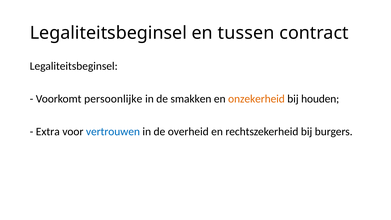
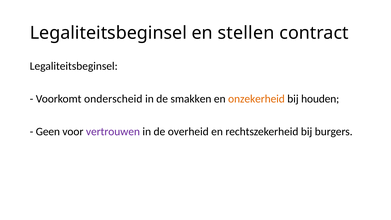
tussen: tussen -> stellen
persoonlijke: persoonlijke -> onderscheid
Extra: Extra -> Geen
vertrouwen colour: blue -> purple
